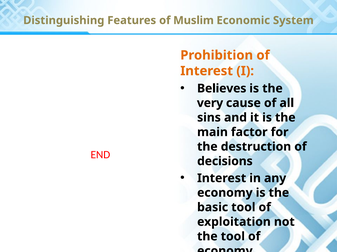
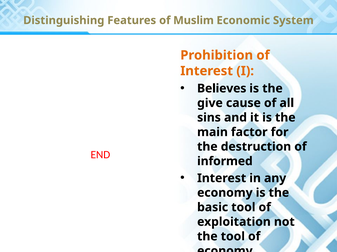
very: very -> give
decisions: decisions -> informed
